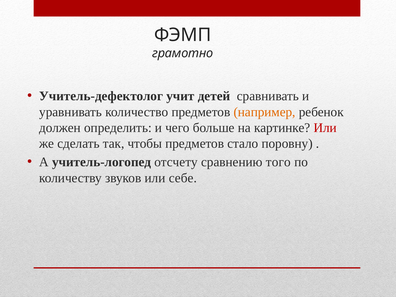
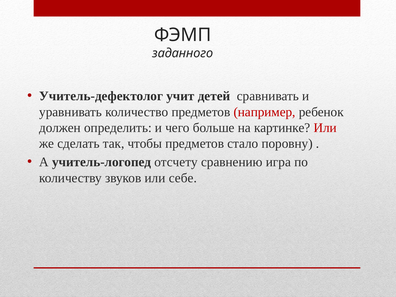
грамотно: грамотно -> заданного
например colour: orange -> red
того: того -> игра
